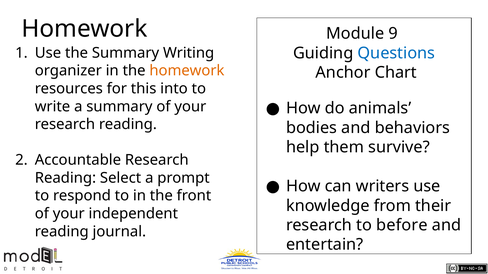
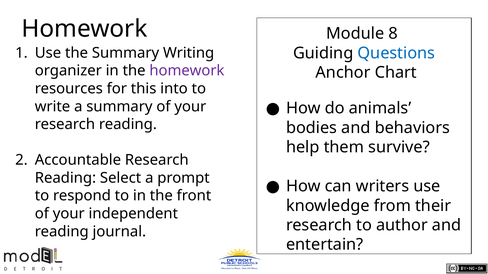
9: 9 -> 8
homework at (187, 71) colour: orange -> purple
before: before -> author
